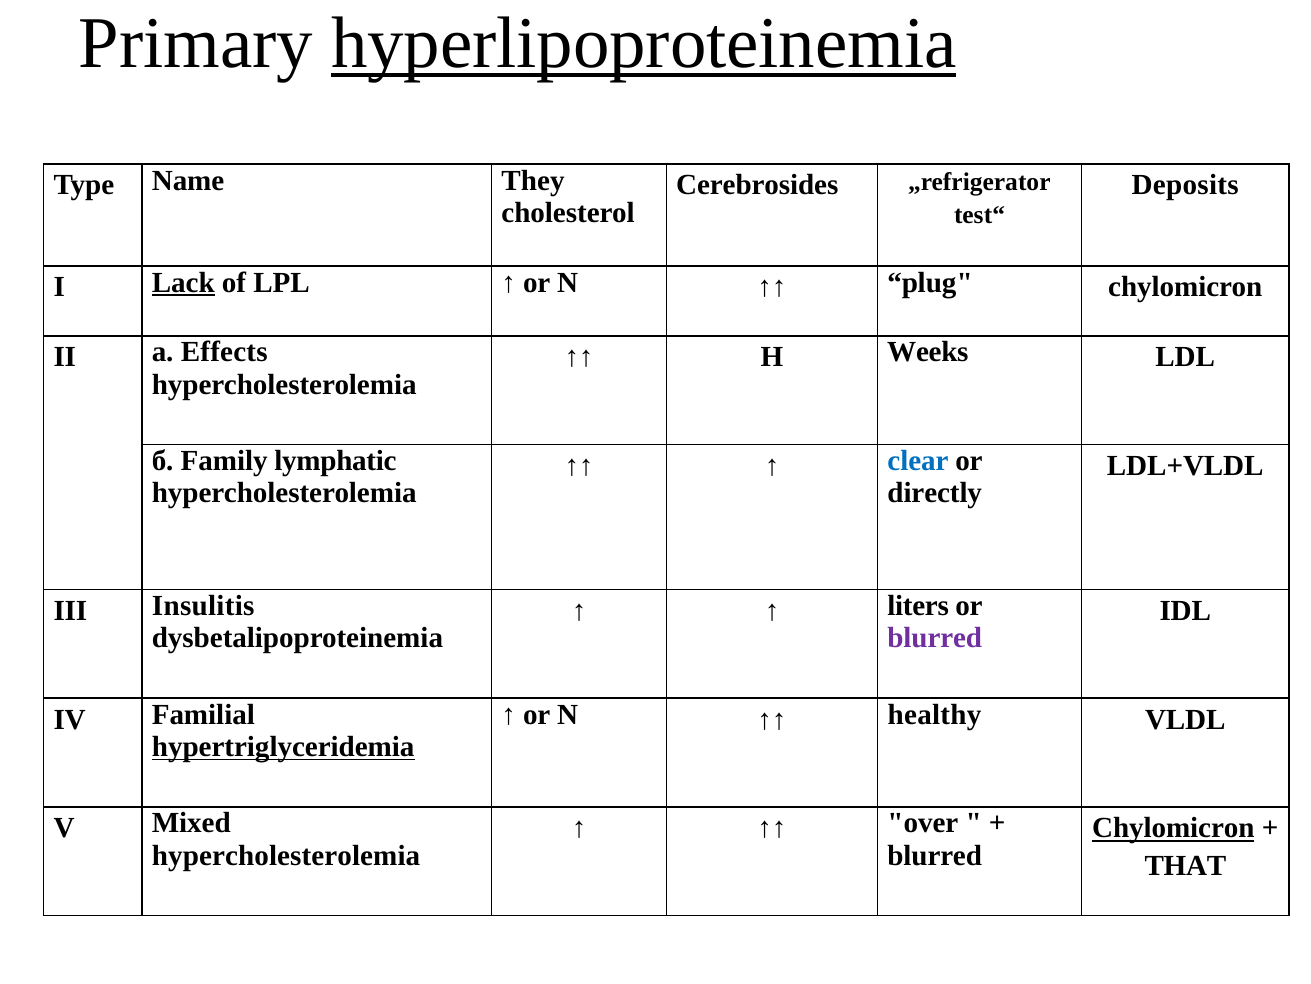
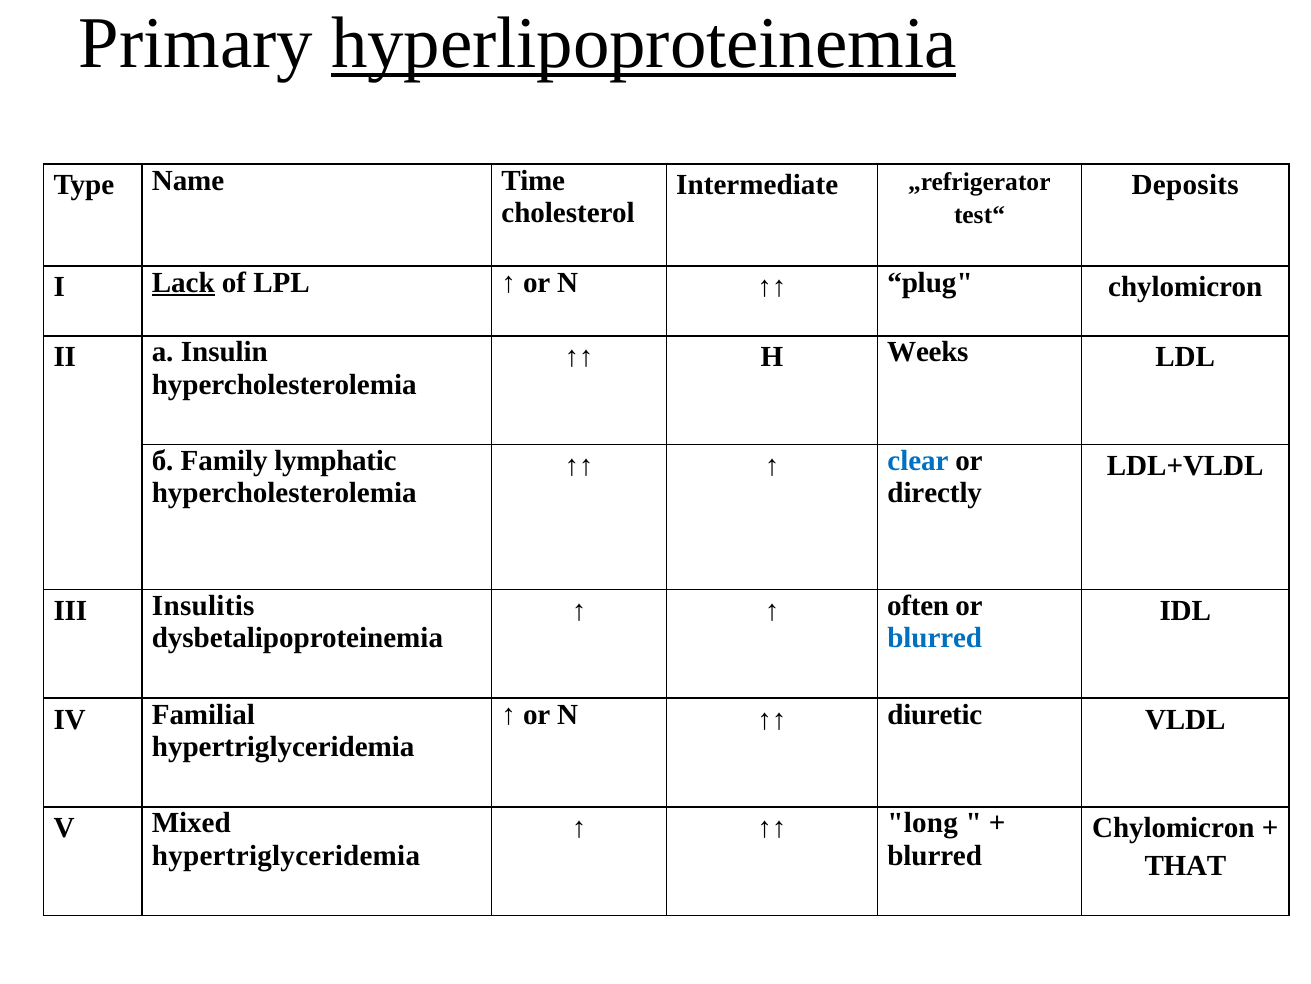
They: They -> Time
Cerebrosides: Cerebrosides -> Intermediate
Effects: Effects -> Insulin
liters: liters -> often
blurred at (935, 638) colour: purple -> blue
healthy: healthy -> diuretic
hypertriglyceridemia at (283, 746) underline: present -> none
over: over -> long
Chylomicron at (1173, 828) underline: present -> none
hypercholesterolemia at (286, 855): hypercholesterolemia -> hypertriglyceridemia
